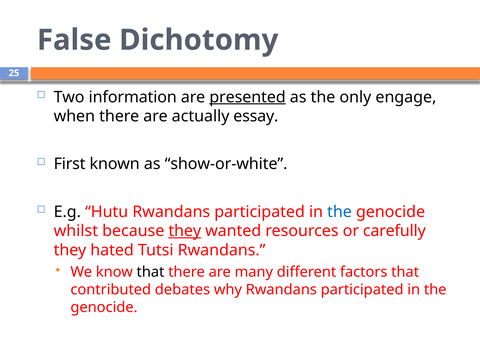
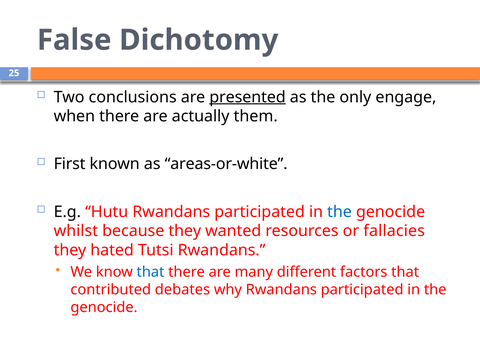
information: information -> conclusions
essay: essay -> them
show-or-white: show-or-white -> areas-or-white
they at (185, 231) underline: present -> none
carefully: carefully -> fallacies
that at (150, 272) colour: black -> blue
